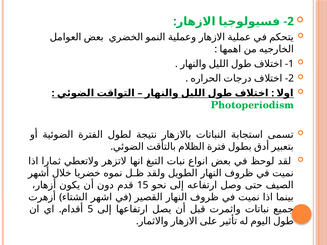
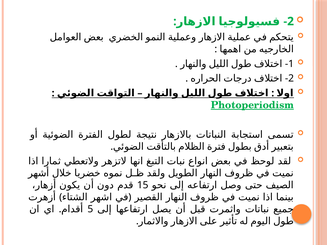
Photoperiodism underline: none -> present
